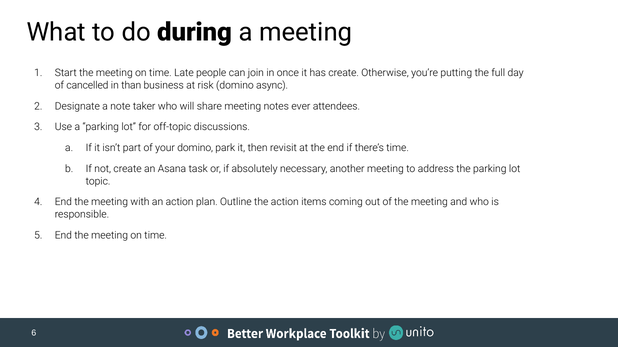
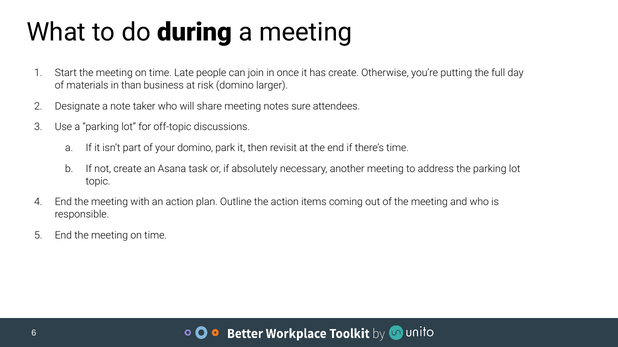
cancelled: cancelled -> materials
async: async -> larger
ever: ever -> sure
